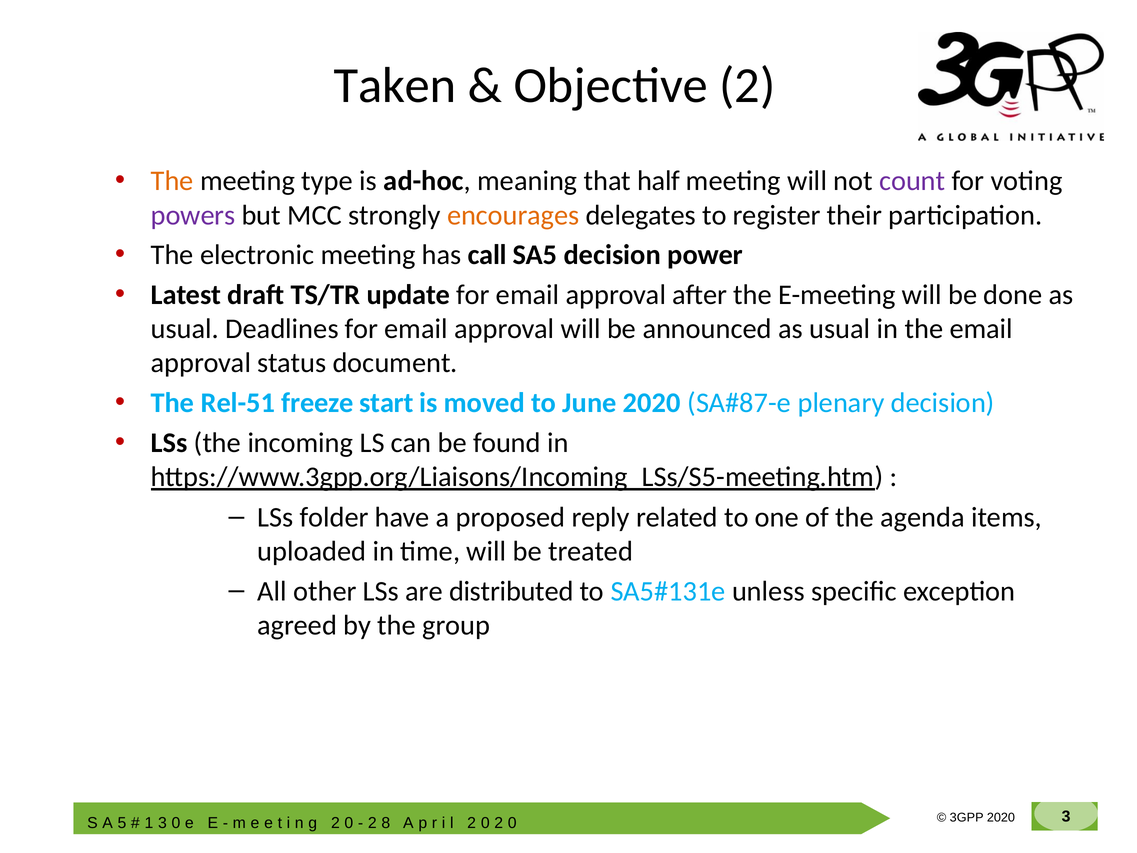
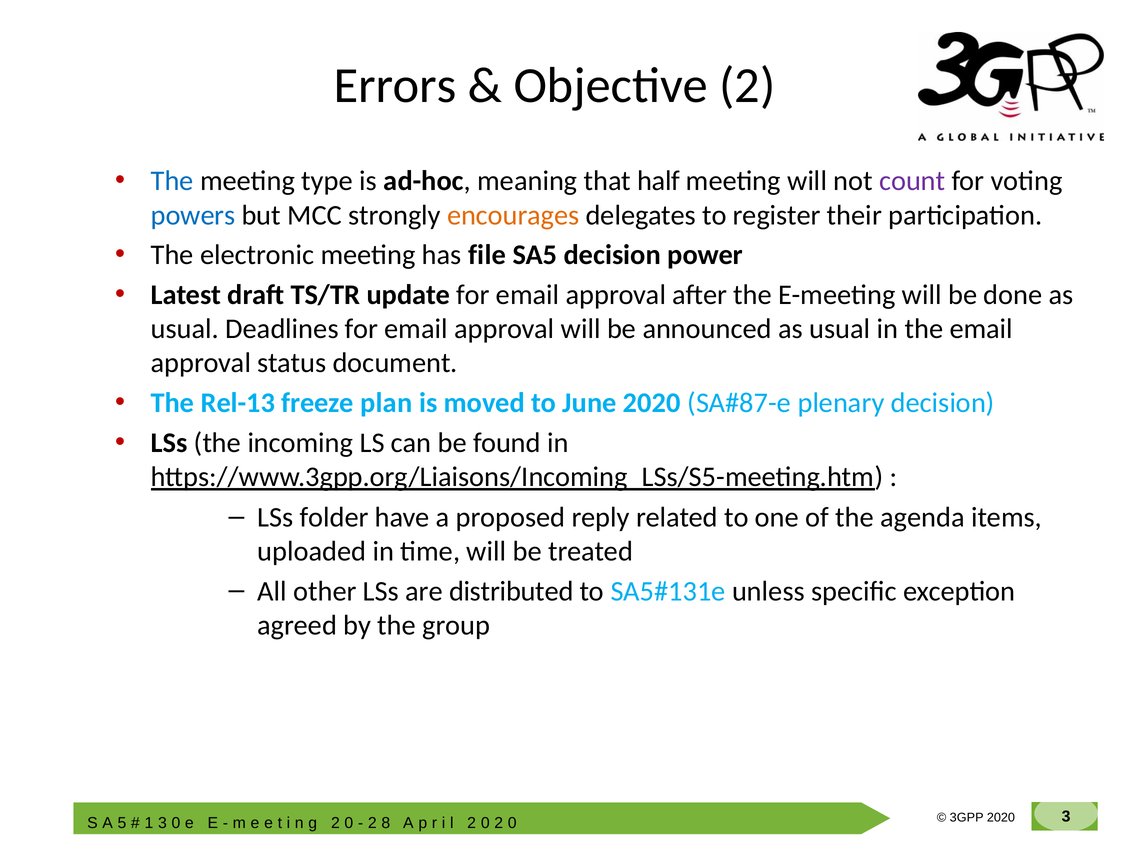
Taken: Taken -> Errors
The at (172, 181) colour: orange -> blue
powers colour: purple -> blue
call: call -> file
Rel-51: Rel-51 -> Rel-13
start: start -> plan
